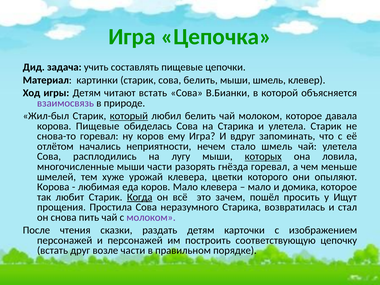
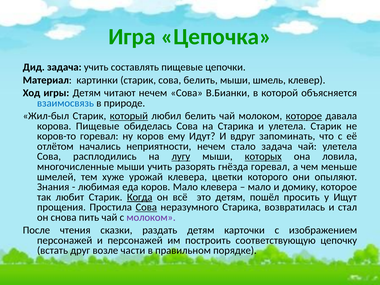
читают встать: встать -> нечем
взаимосвязь colour: purple -> blue
которое at (304, 116) underline: none -> present
снова-то: снова-то -> коров-то
ему Игра: Игра -> Идут
стало шмель: шмель -> задача
лугу underline: none -> present
мыши части: части -> учить
Корова at (53, 187): Корова -> Знания
домика: домика -> домику
это зачем: зачем -> детям
Сова at (146, 207) underline: none -> present
